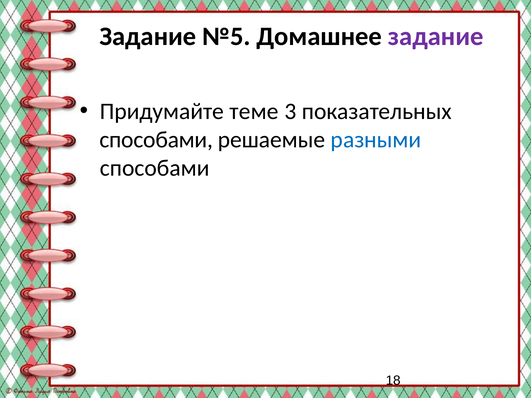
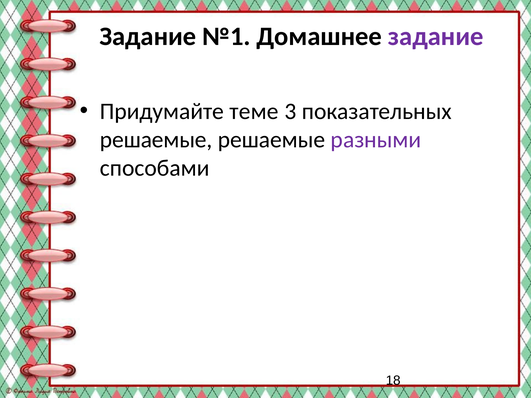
№5: №5 -> №1
способами at (156, 140): способами -> решаемые
разными colour: blue -> purple
